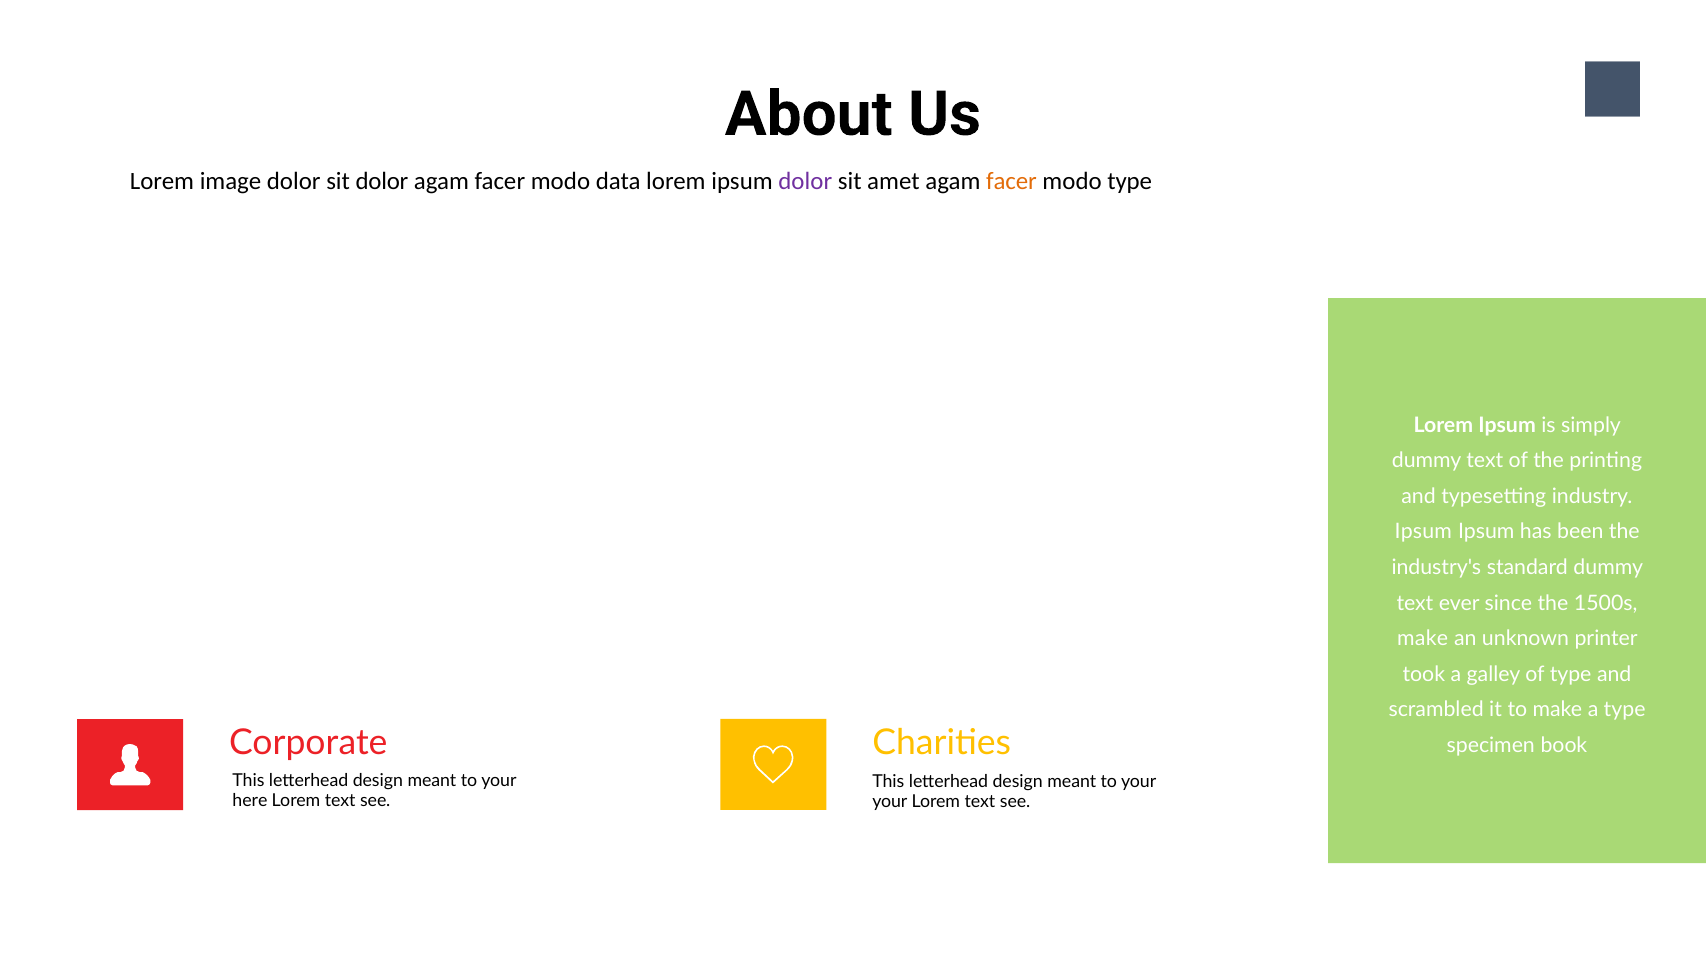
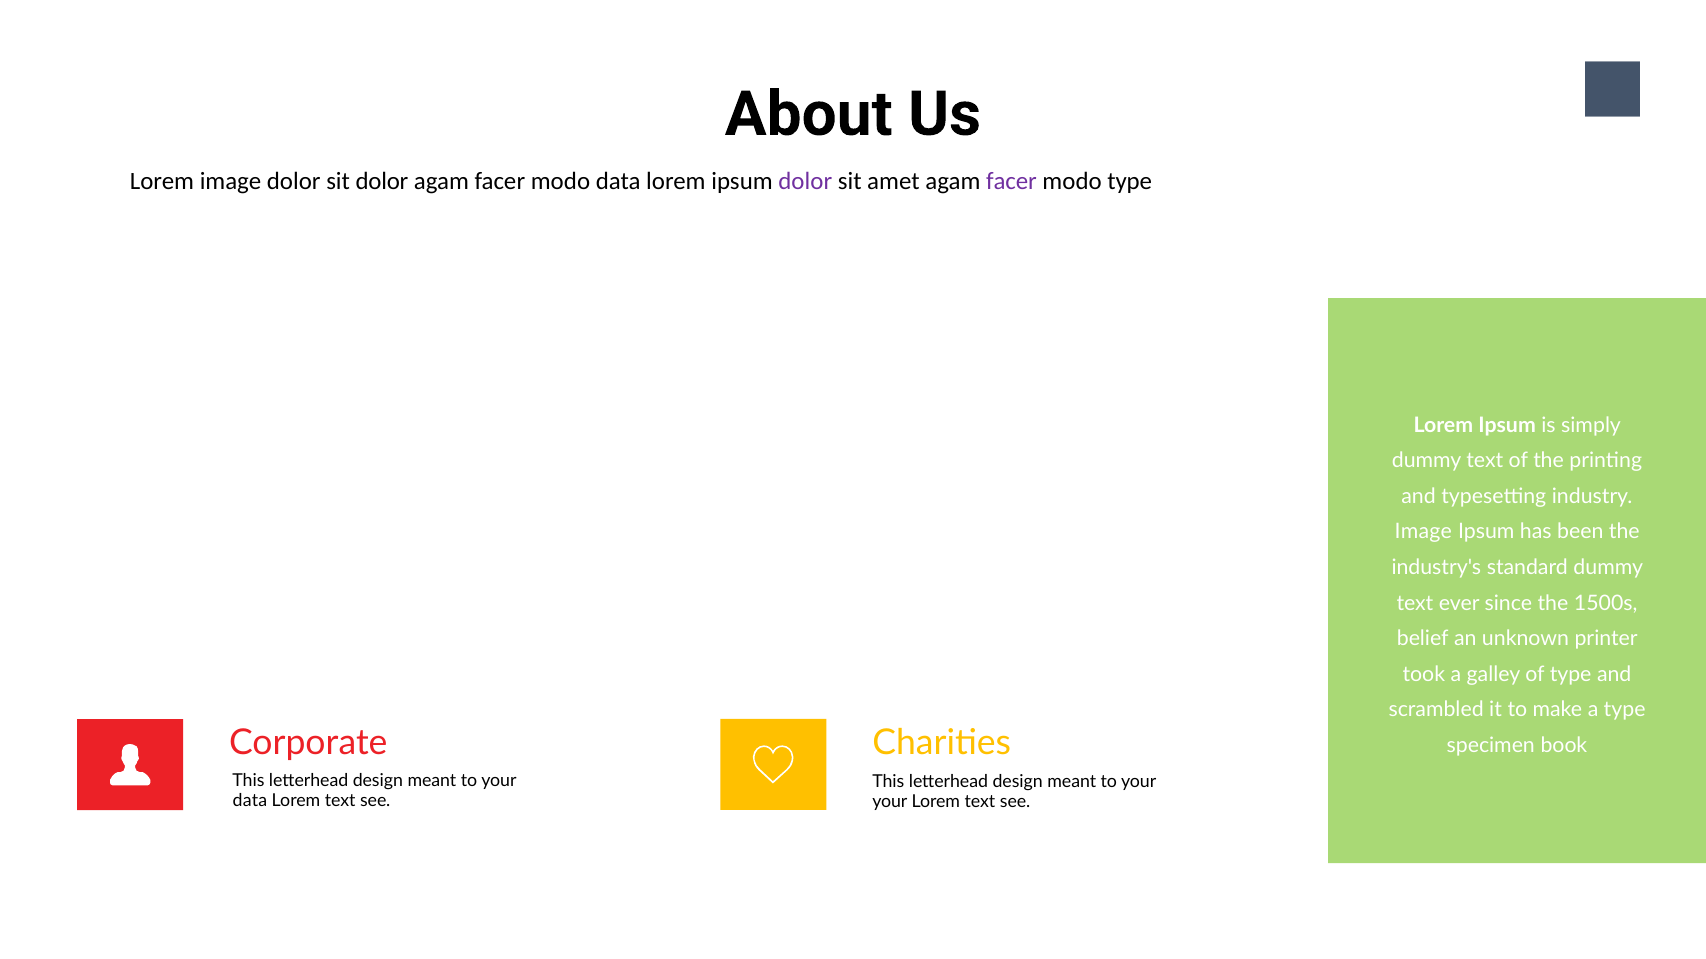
facer at (1011, 182) colour: orange -> purple
Ipsum at (1423, 532): Ipsum -> Image
make at (1423, 639): make -> belief
here at (250, 801): here -> data
